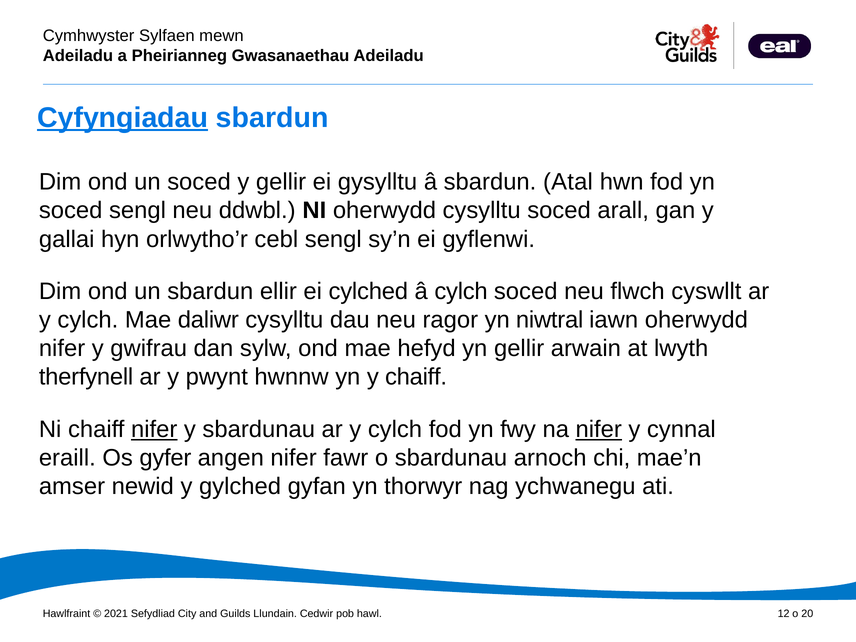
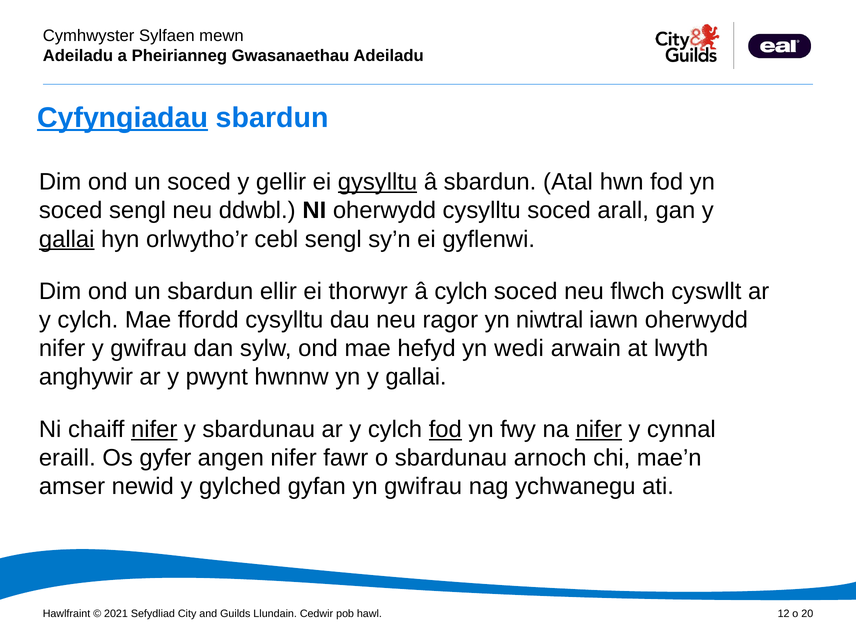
gysylltu underline: none -> present
gallai at (67, 239) underline: none -> present
cylched: cylched -> thorwyr
daliwr: daliwr -> ffordd
yn gellir: gellir -> wedi
therfynell: therfynell -> anghywir
yn y chaiff: chaiff -> gallai
fod at (445, 429) underline: none -> present
yn thorwyr: thorwyr -> gwifrau
